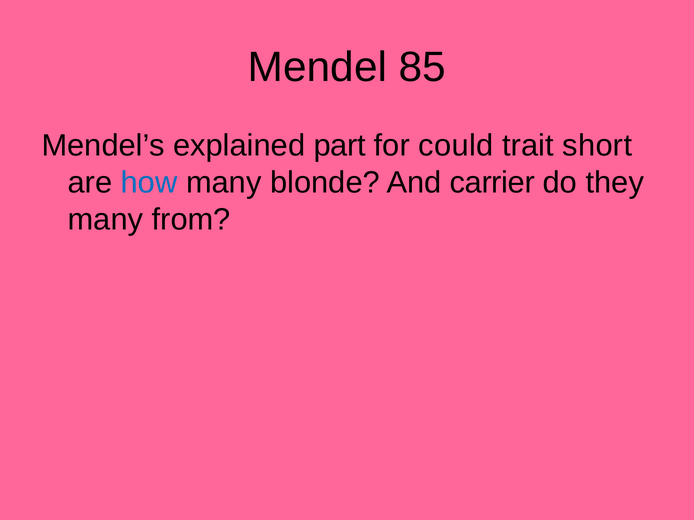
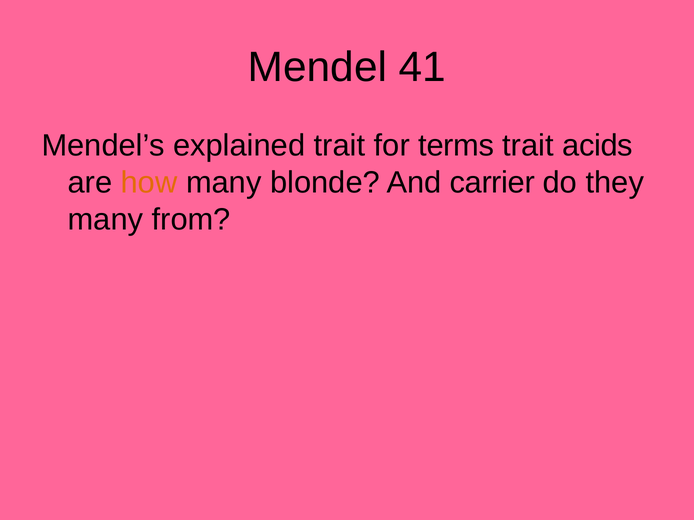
85: 85 -> 41
explained part: part -> trait
could: could -> terms
short: short -> acids
how colour: blue -> orange
